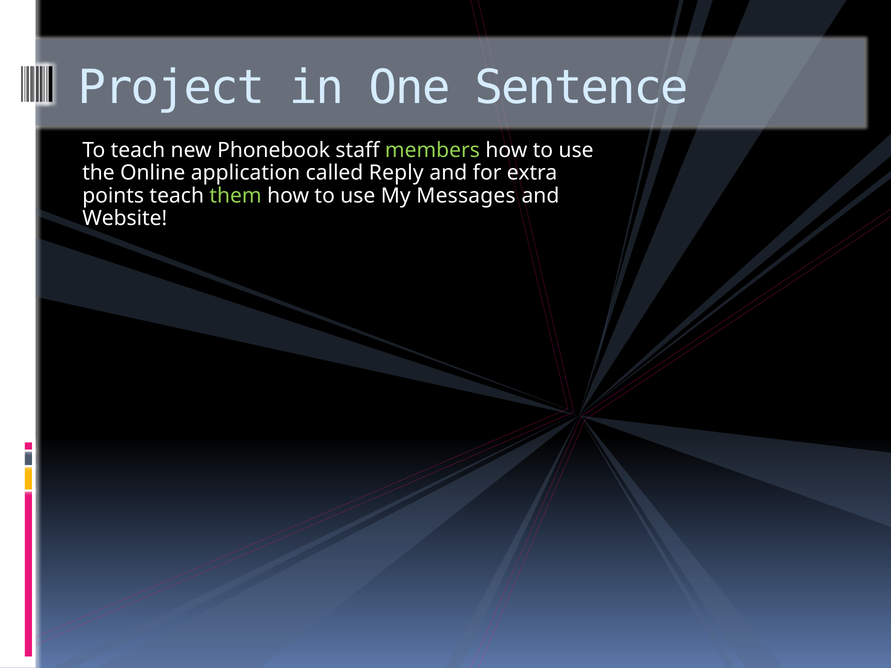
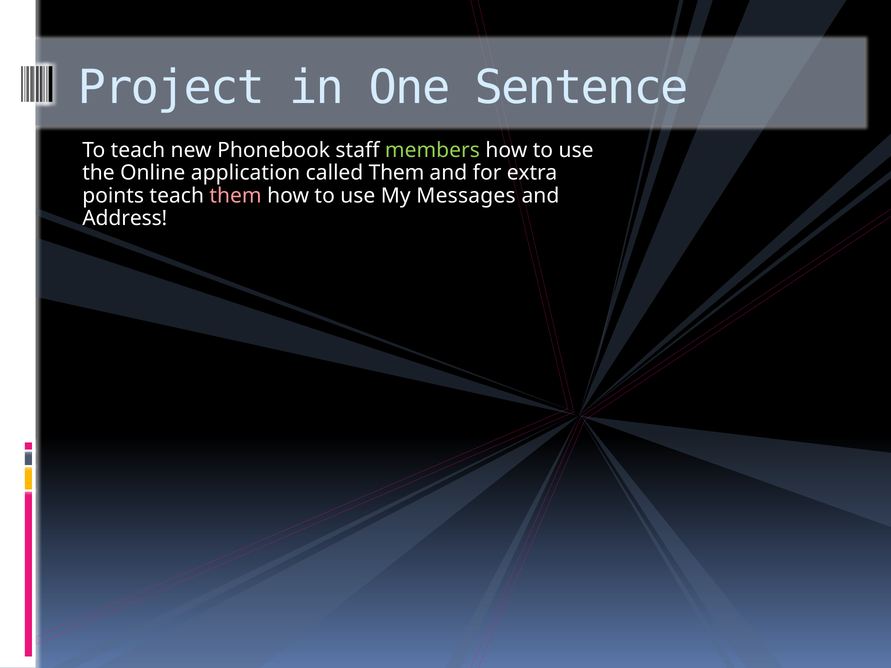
called Reply: Reply -> Them
them at (236, 196) colour: light green -> pink
Website: Website -> Address
